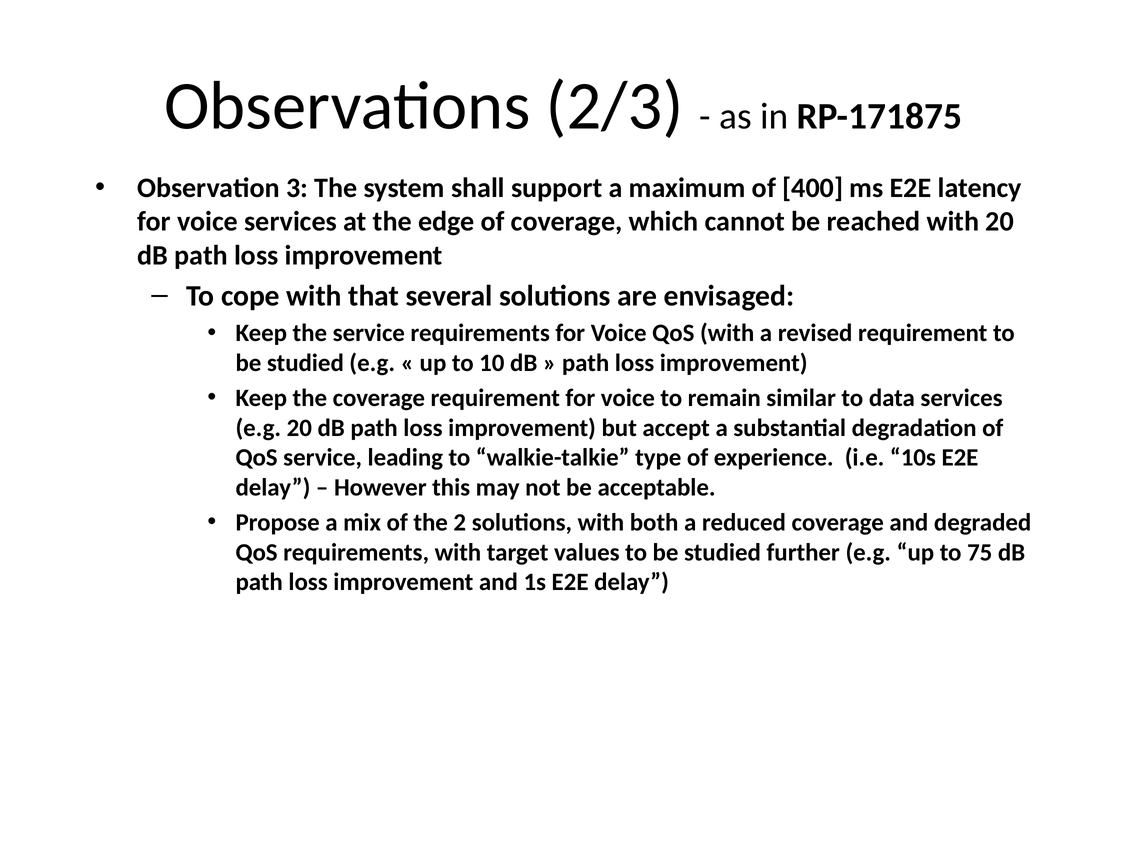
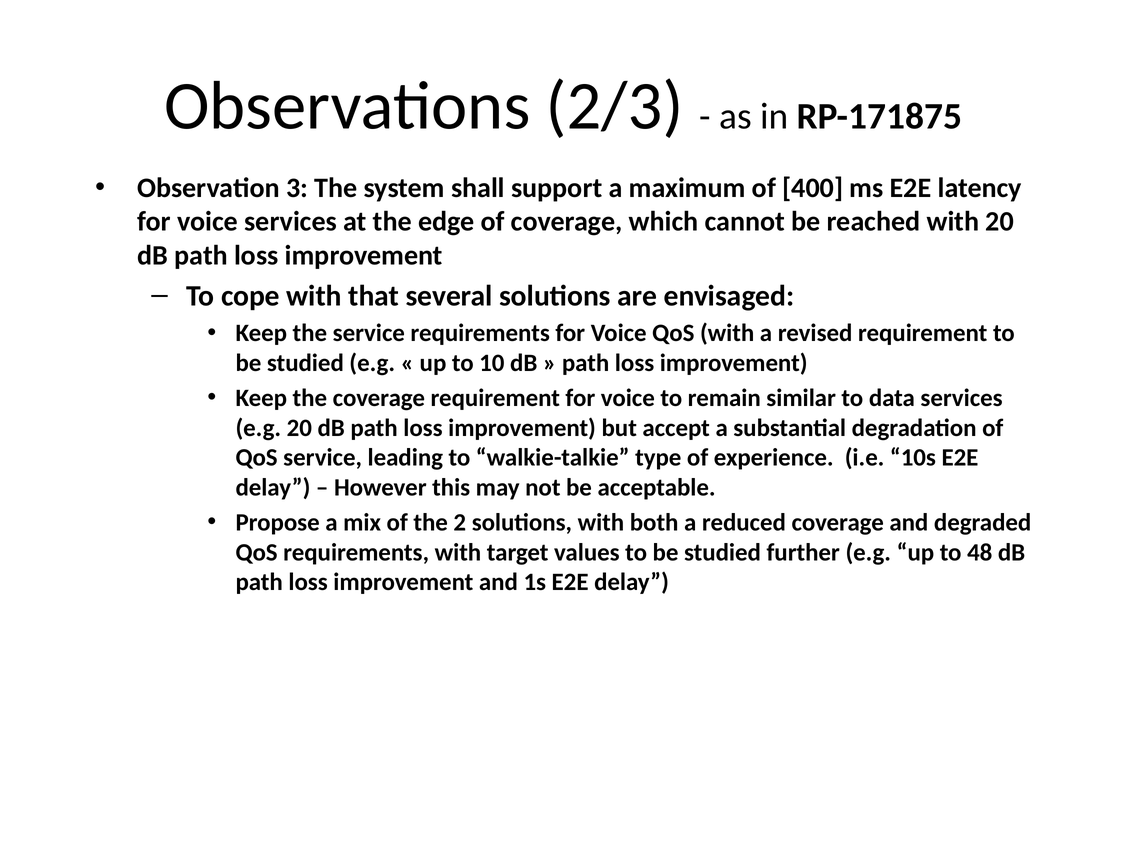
75: 75 -> 48
